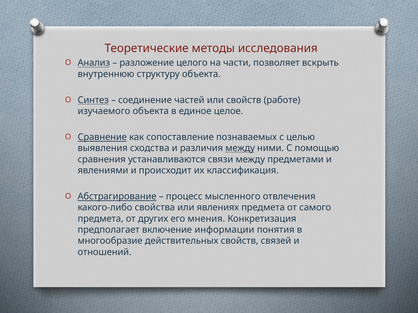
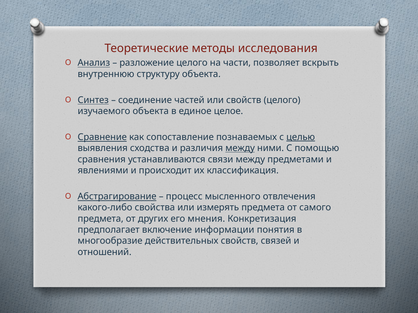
свойств работе: работе -> целого
целью underline: none -> present
явлениях: явлениях -> измерять
